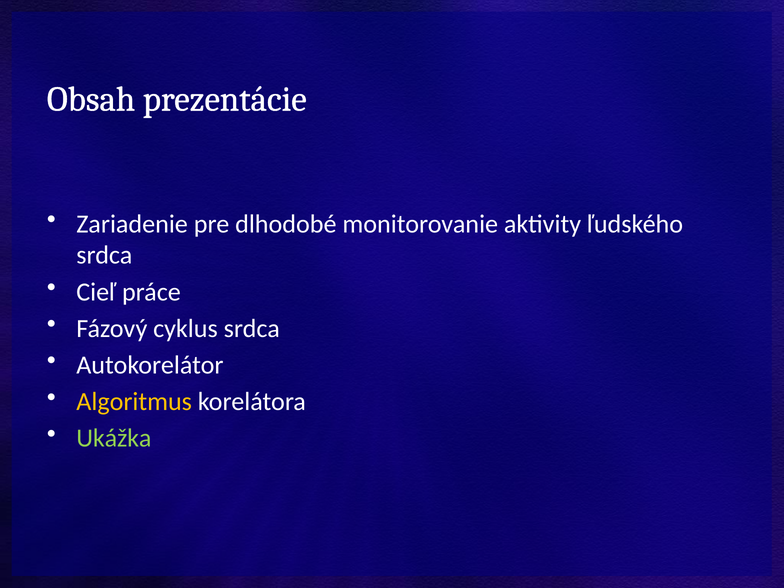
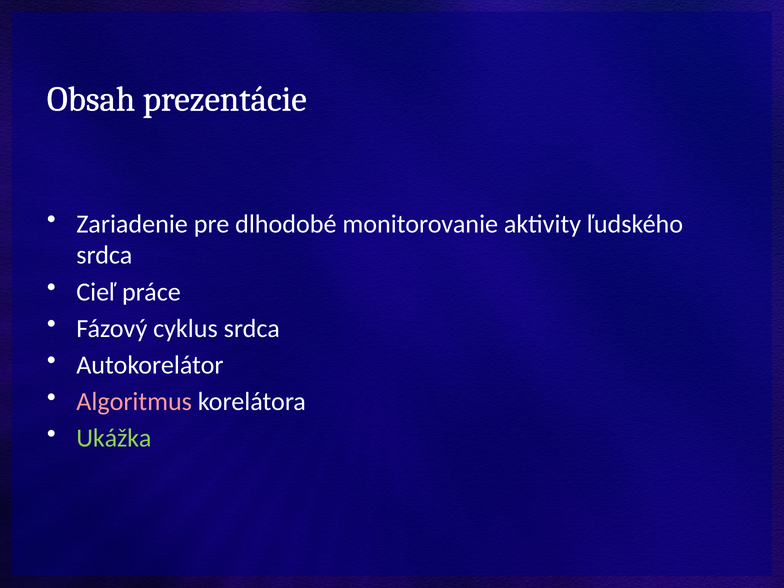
Algoritmus colour: yellow -> pink
